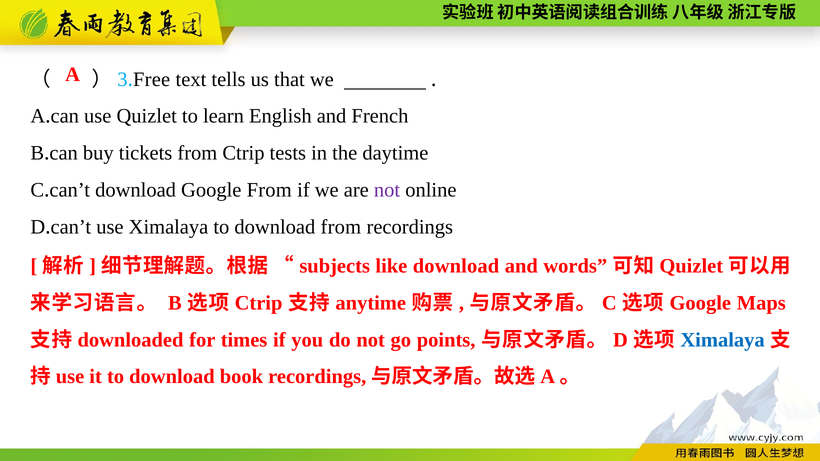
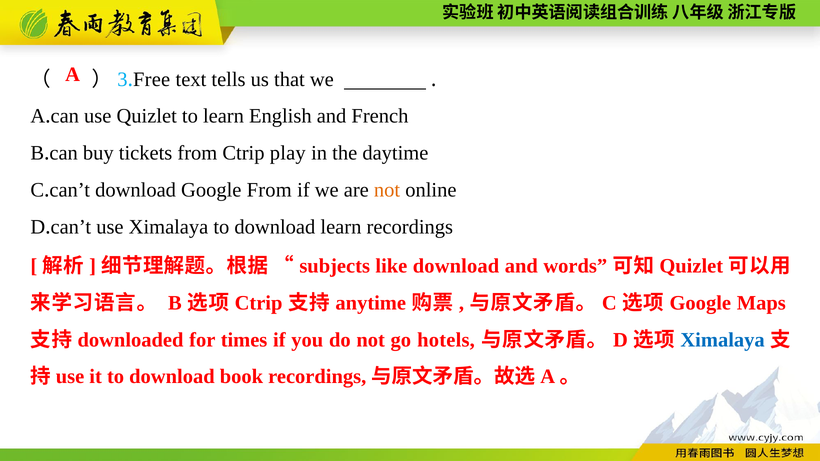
tests: tests -> play
not at (387, 190) colour: purple -> orange
download from: from -> learn
points: points -> hotels
